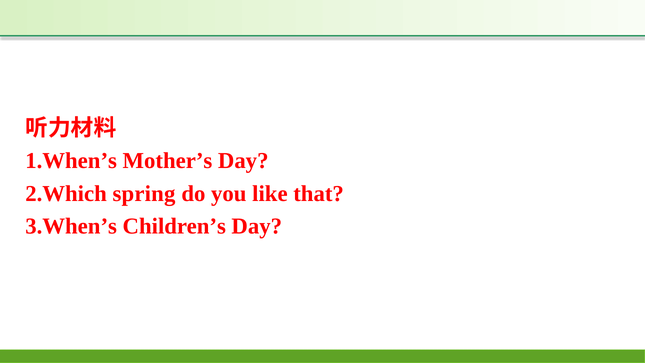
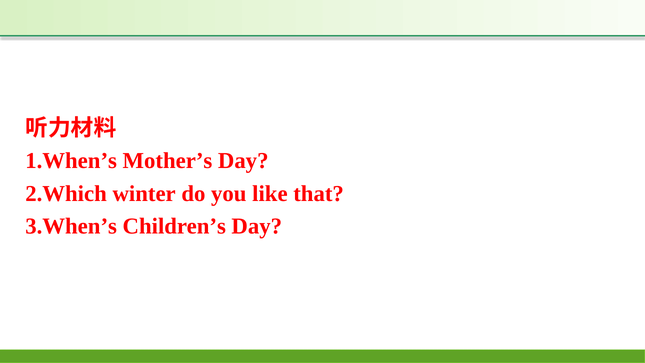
spring: spring -> winter
